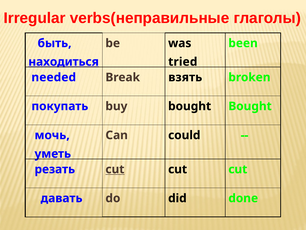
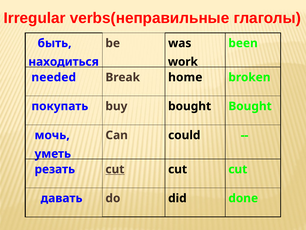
находиться underline: present -> none
tried: tried -> work
взять: взять -> home
